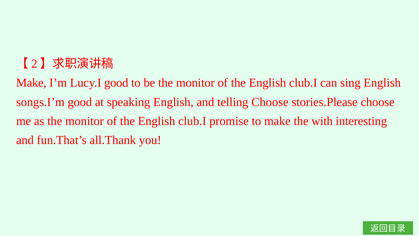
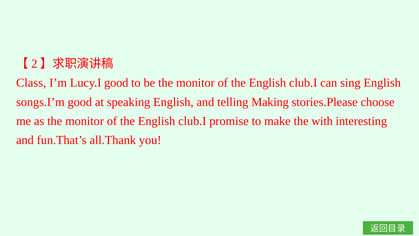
Make at (31, 83): Make -> Class
telling Choose: Choose -> Making
